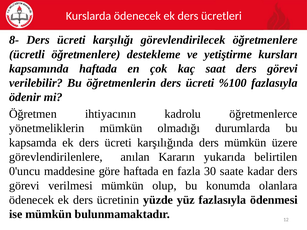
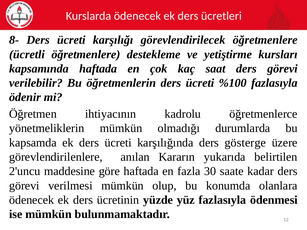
ders mümkün: mümkün -> gösterge
0'uncu: 0'uncu -> 2'uncu
